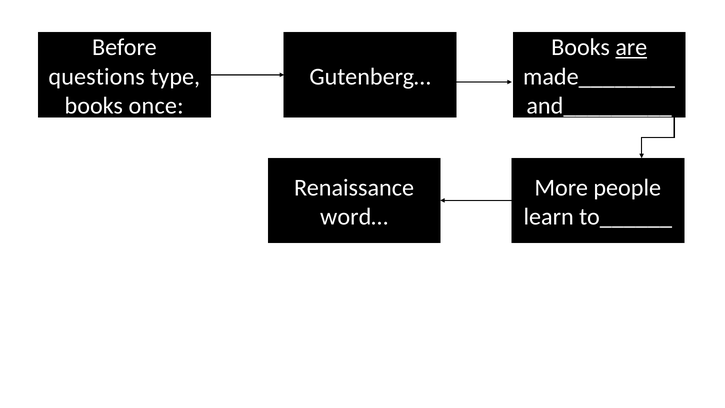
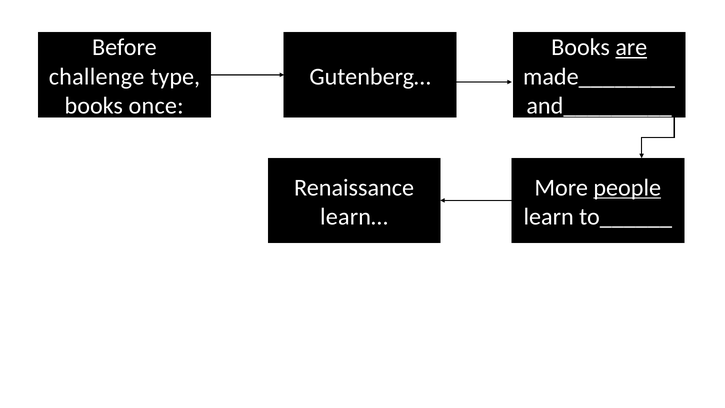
questions: questions -> challenge
people underline: none -> present
word…: word… -> learn…
